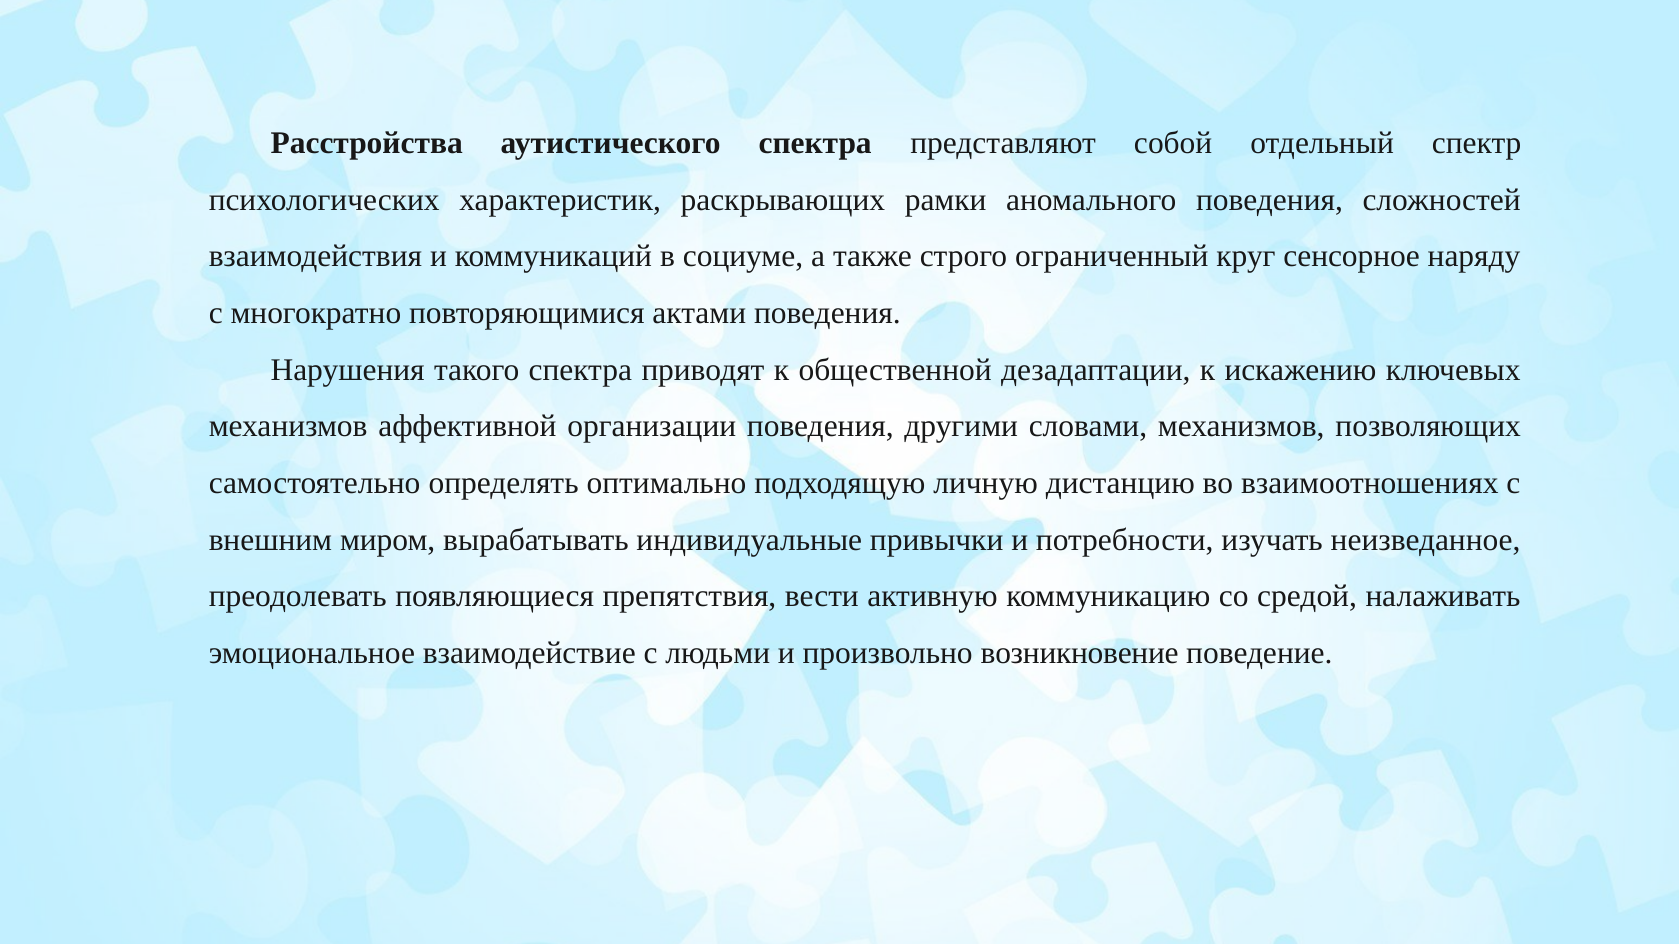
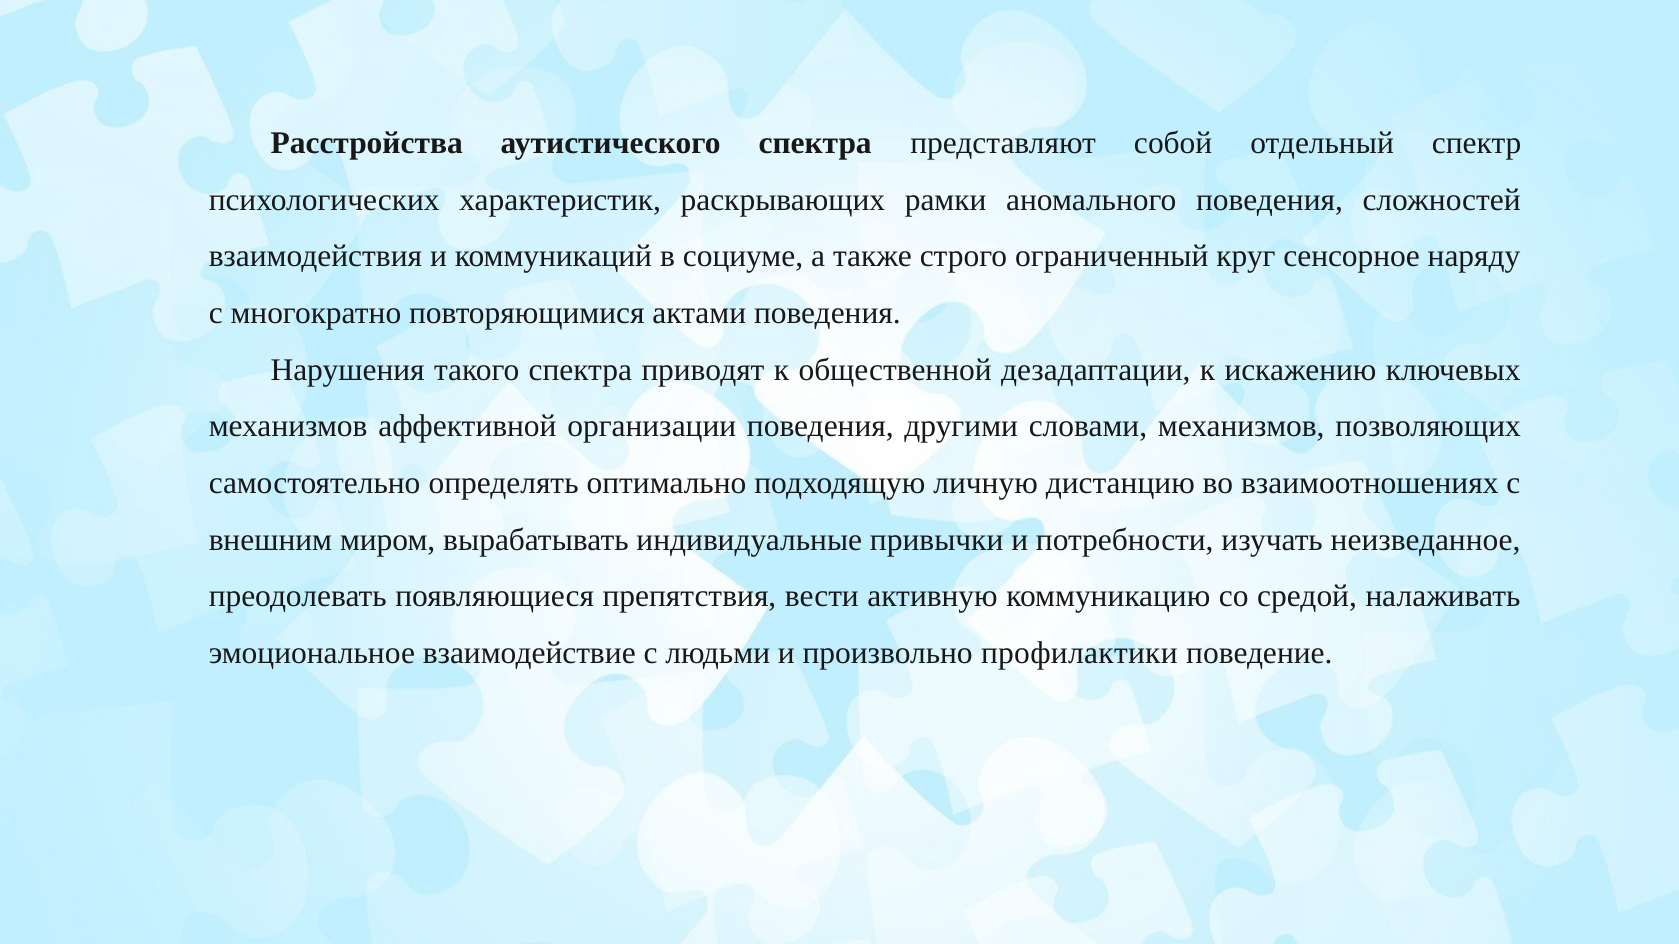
возникновение: возникновение -> профилактики
